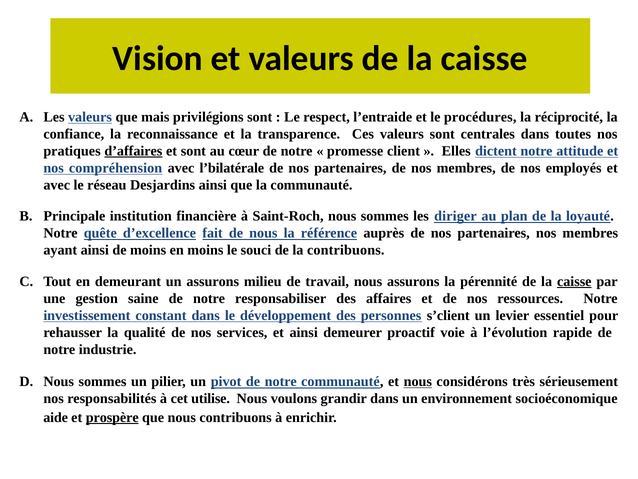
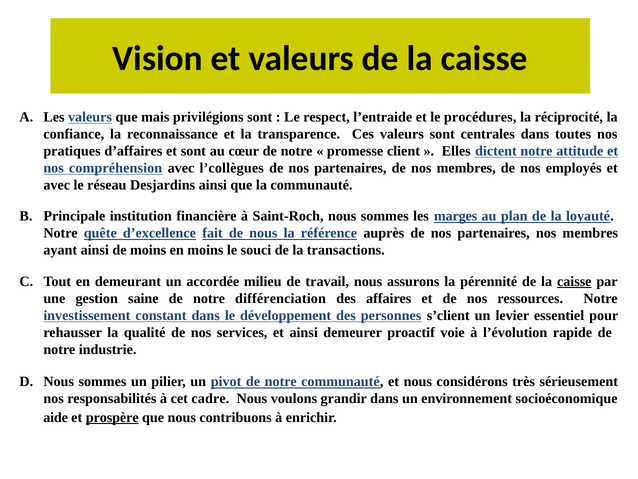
d’affaires underline: present -> none
l’bilatérale: l’bilatérale -> l’collègues
diriger: diriger -> marges
la contribuons: contribuons -> transactions
un assurons: assurons -> accordée
responsabiliser: responsabiliser -> différenciation
nous at (418, 381) underline: present -> none
utilise: utilise -> cadre
